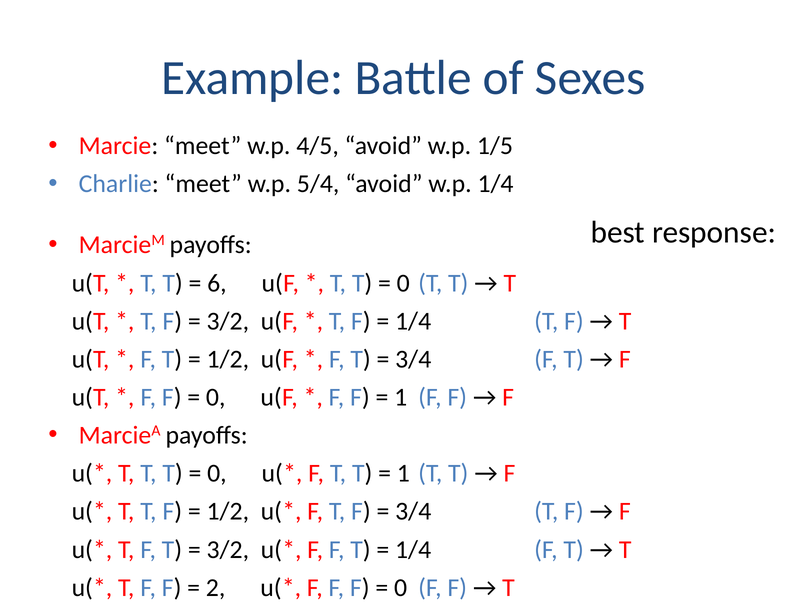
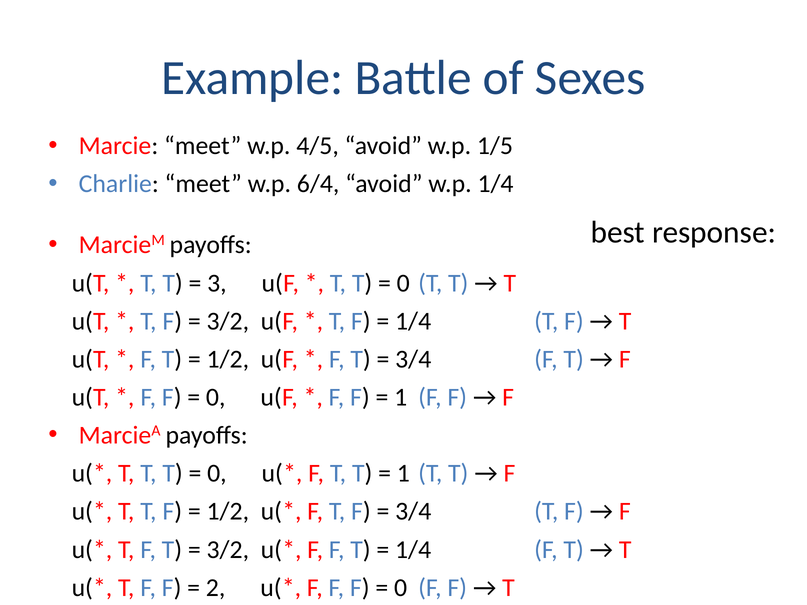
5/4: 5/4 -> 6/4
6: 6 -> 3
